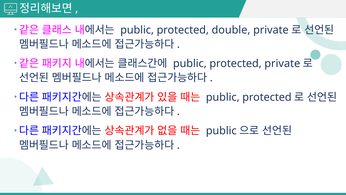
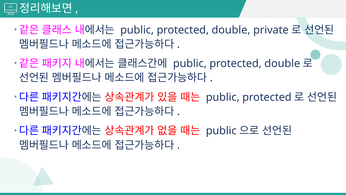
private at (282, 63): private -> double
